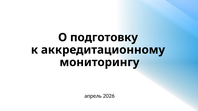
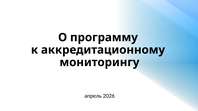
подготовку: подготовку -> программу
